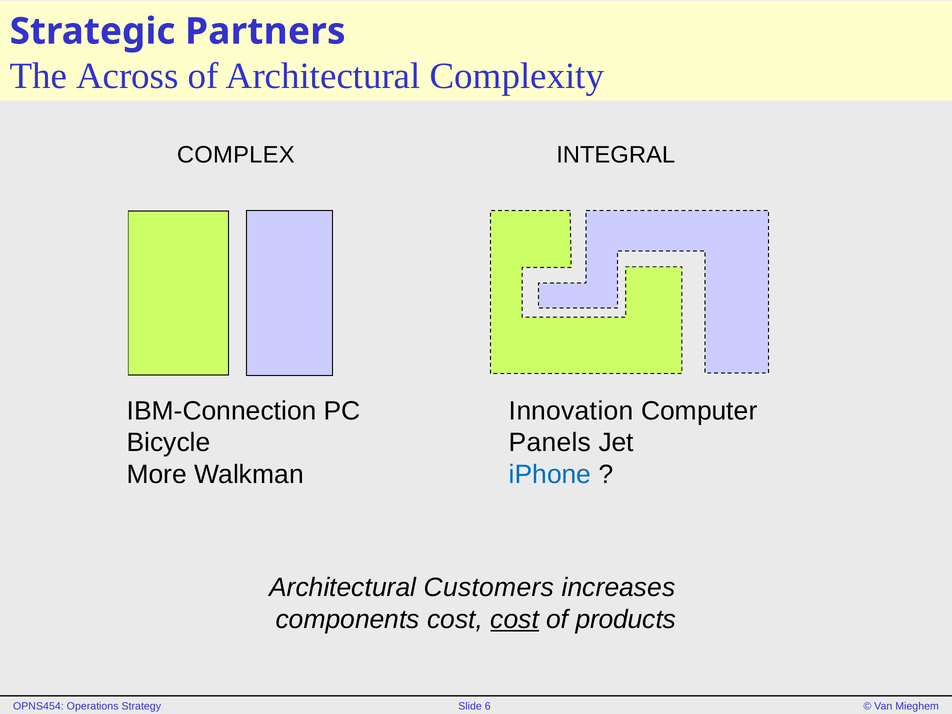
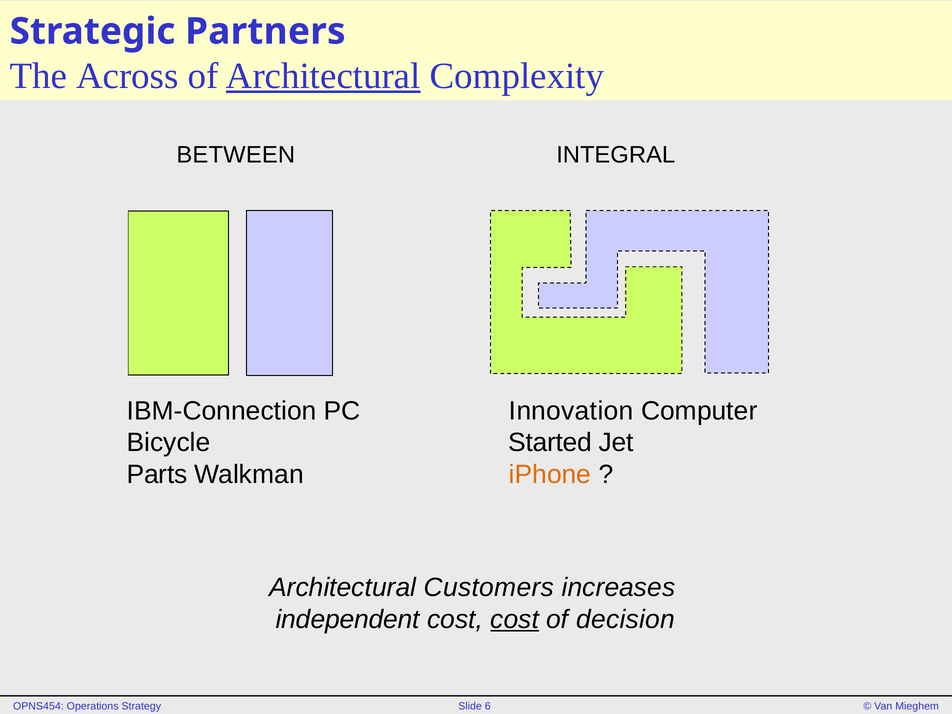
Architectural at (323, 76) underline: none -> present
COMPLEX: COMPLEX -> BETWEEN
Panels: Panels -> Started
More: More -> Parts
iPhone colour: blue -> orange
components: components -> independent
products: products -> decision
